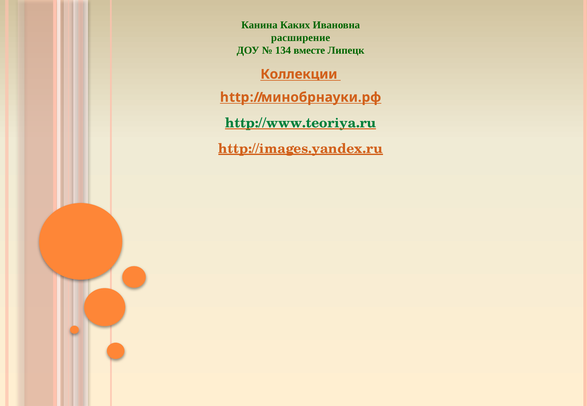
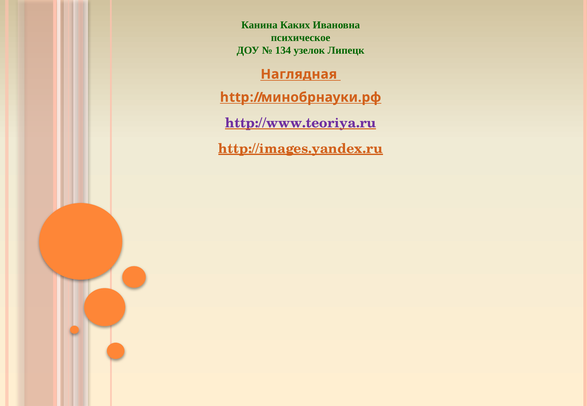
расширение: расширение -> психическое
вместе: вместе -> узелок
Коллекции: Коллекции -> Наглядная
http://www.teoriya.ru colour: green -> purple
